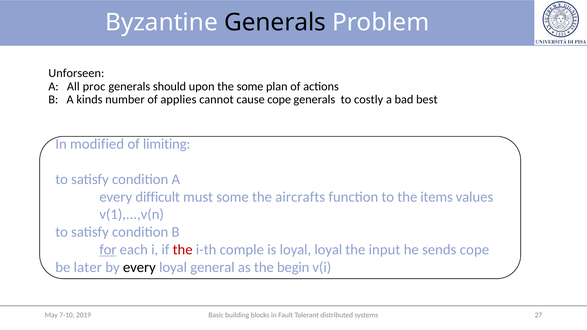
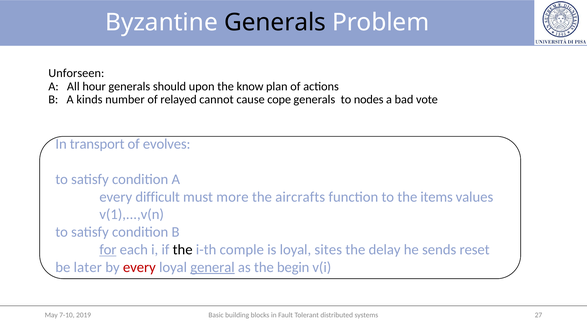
proc: proc -> hour
the some: some -> know
applies: applies -> relayed
costly: costly -> nodes
best: best -> vote
modified: modified -> transport
limiting: limiting -> evolves
must some: some -> more
the at (183, 250) colour: red -> black
loyal loyal: loyal -> sites
input: input -> delay
sends cope: cope -> reset
every at (139, 267) colour: black -> red
general underline: none -> present
